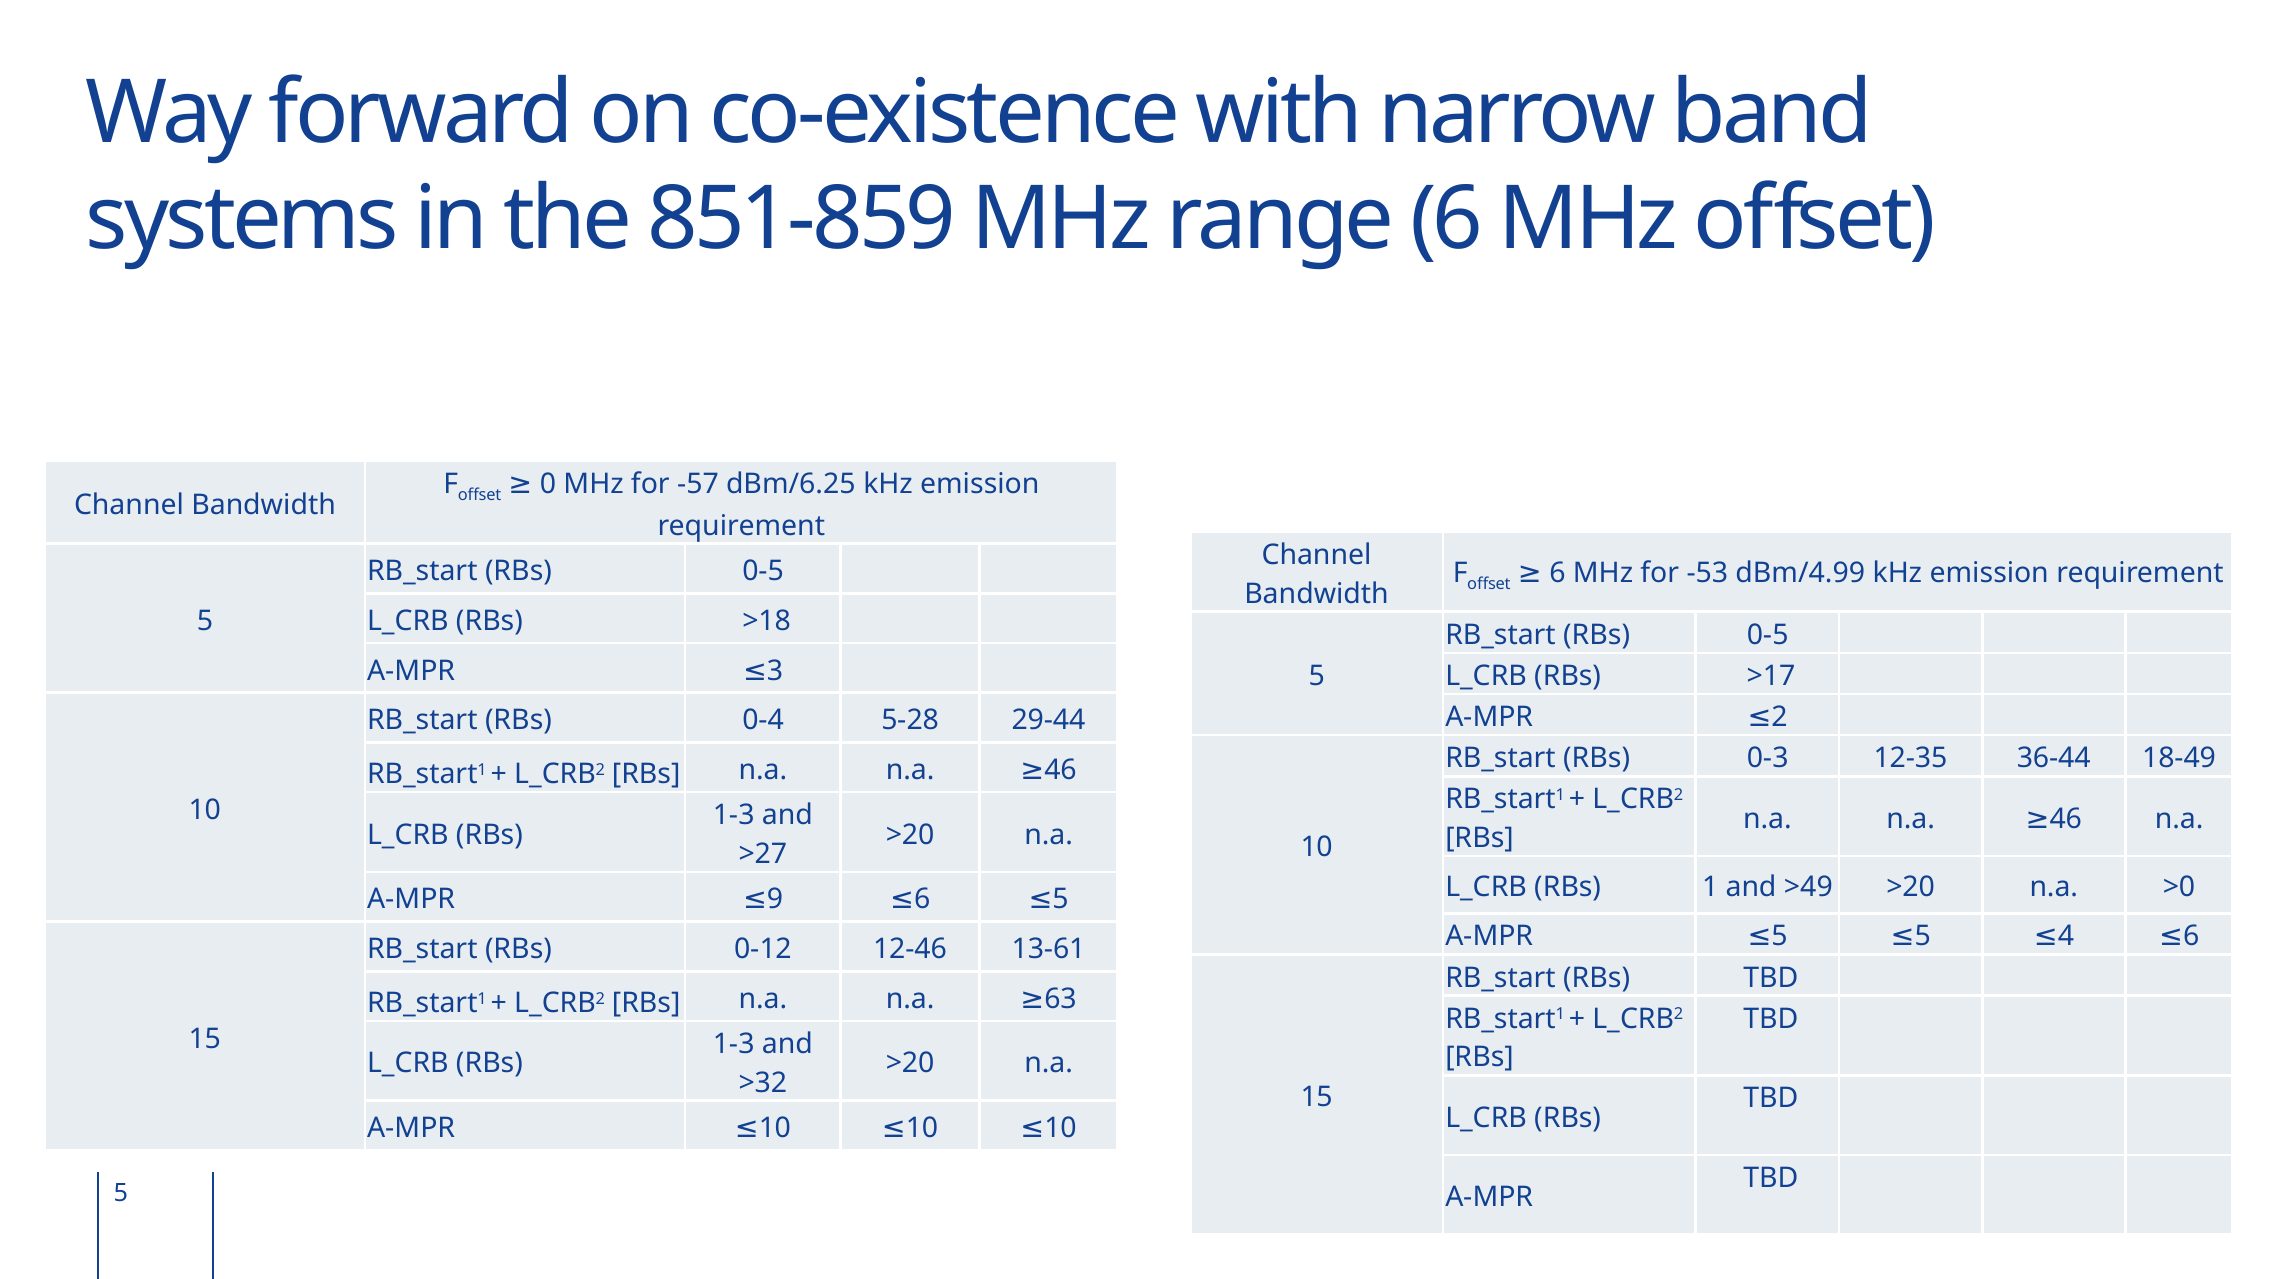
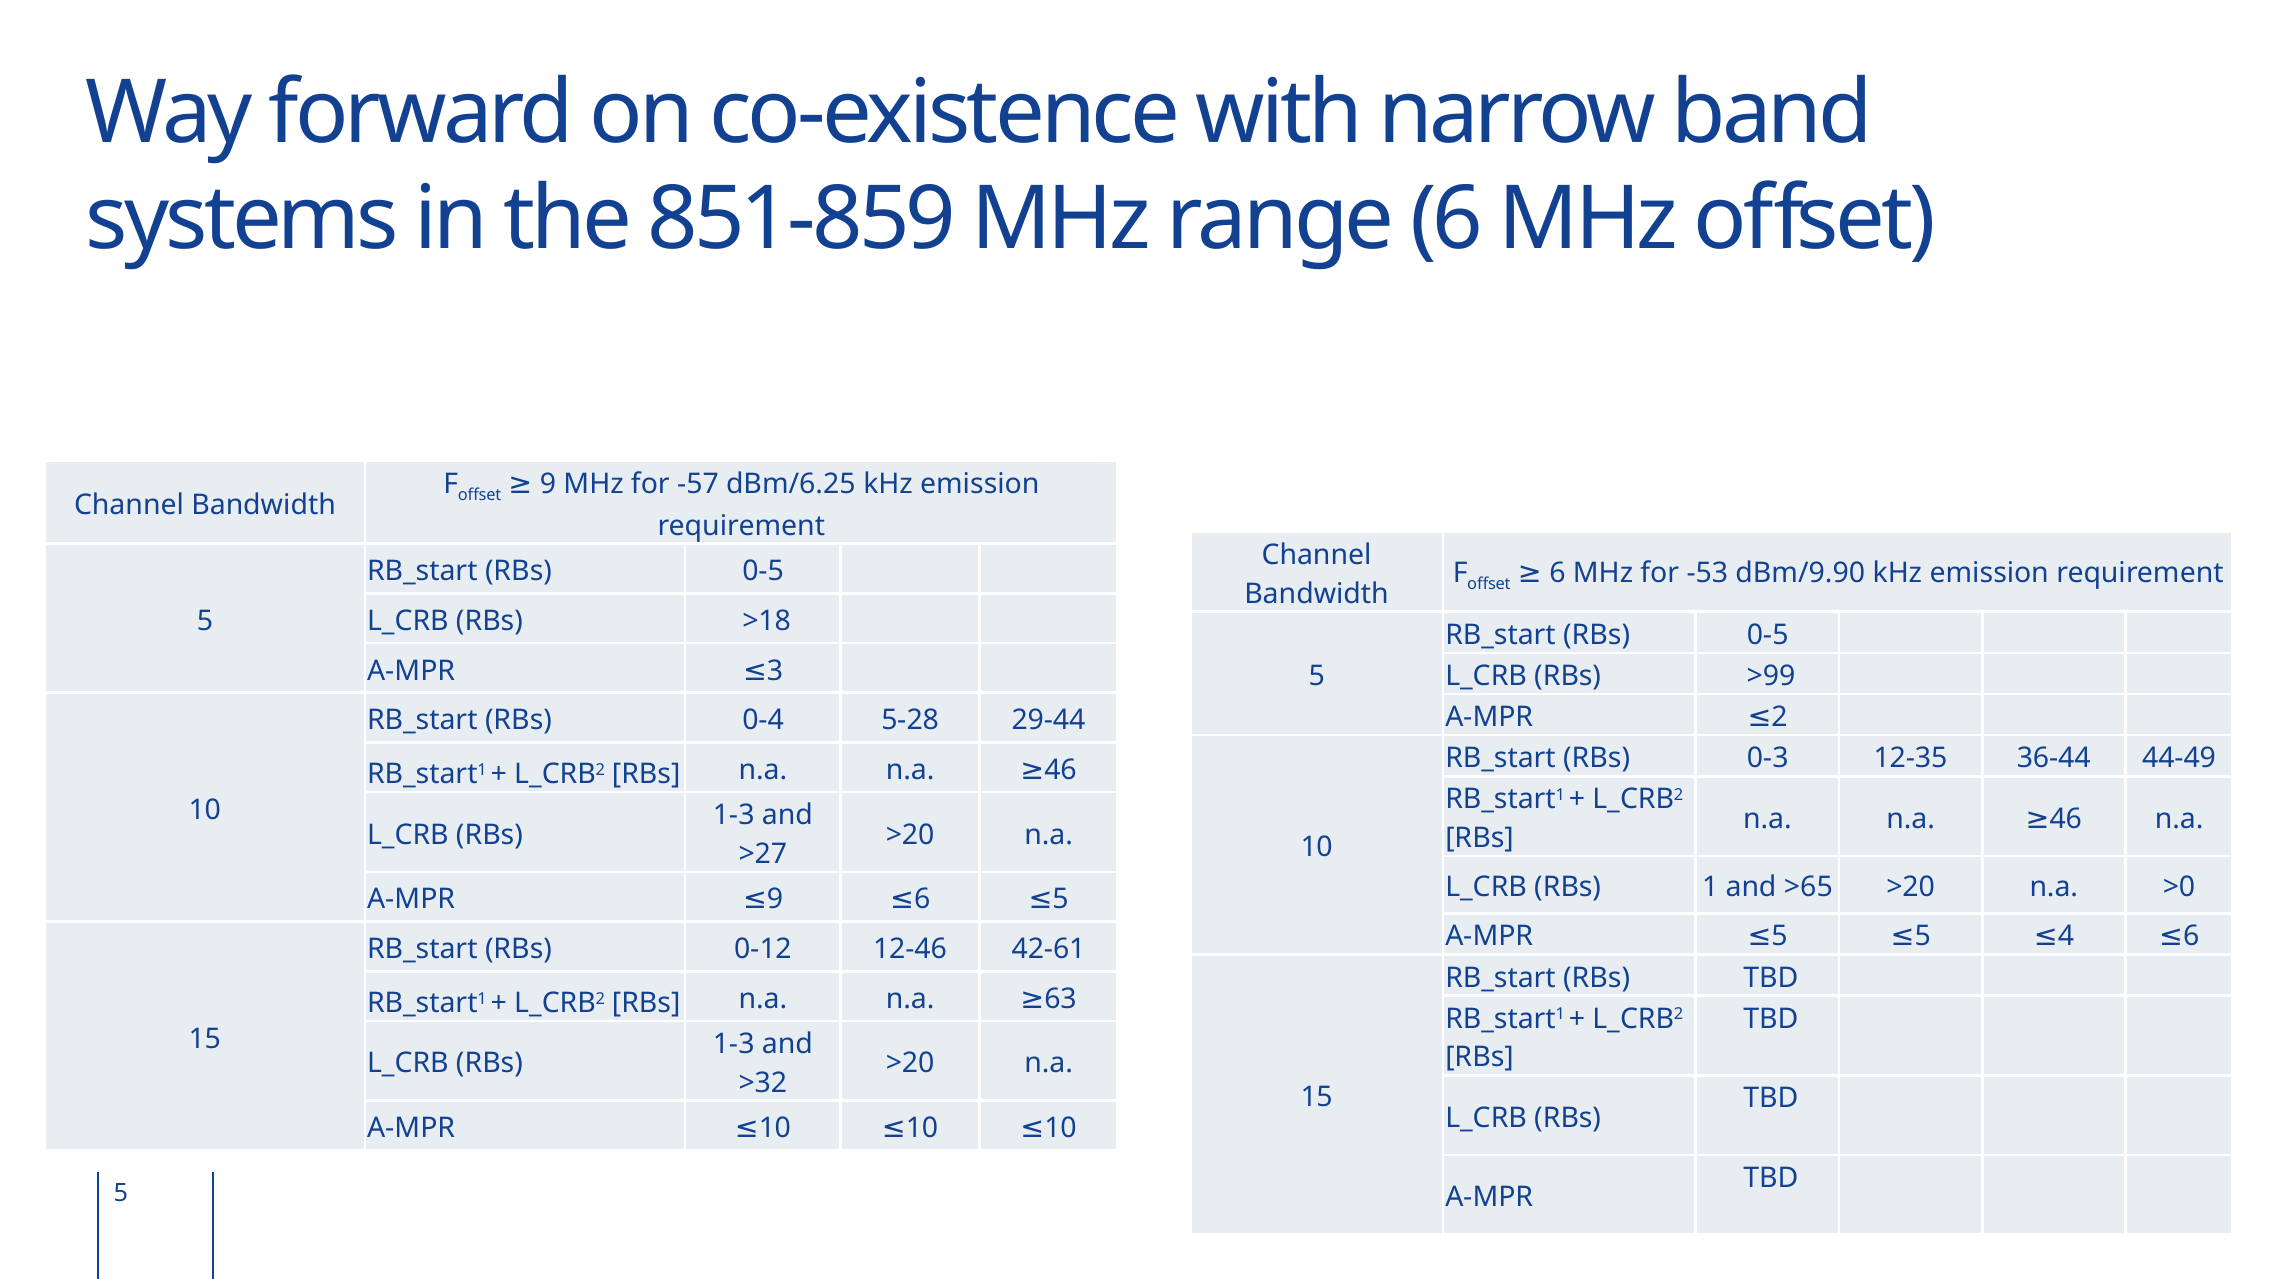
0: 0 -> 9
dBm/4.99: dBm/4.99 -> dBm/9.90
>17: >17 -> >99
18-49: 18-49 -> 44-49
>49: >49 -> >65
13-61: 13-61 -> 42-61
